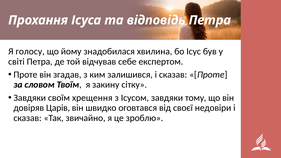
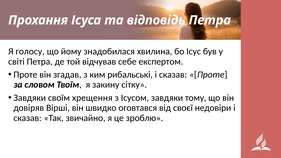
залишився: залишився -> рибальські
Царів: Царів -> Вірші
